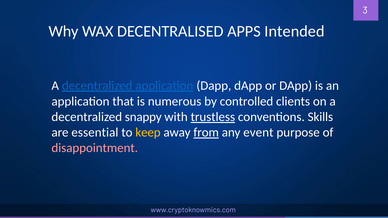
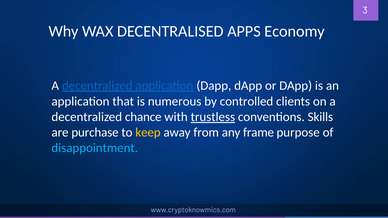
Intended: Intended -> Economy
snappy: snappy -> chance
essential: essential -> purchase
from underline: present -> none
event: event -> frame
disappointment colour: pink -> light blue
